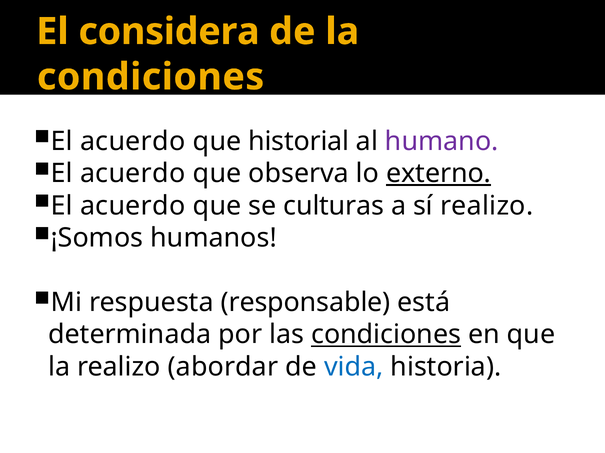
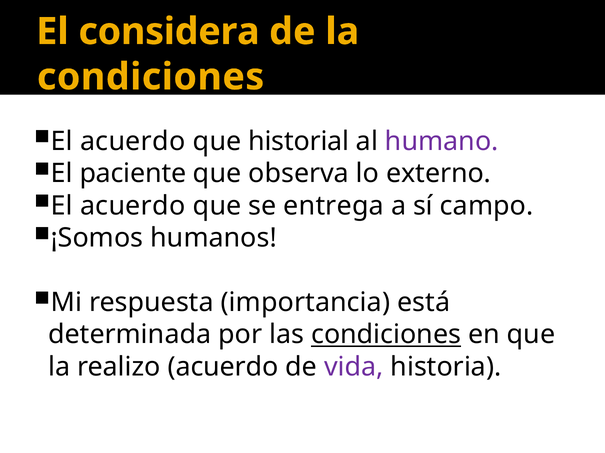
acuerdo at (133, 174): acuerdo -> paciente
externo underline: present -> none
culturas: culturas -> entrega
sí realizo: realizo -> campo
responsable: responsable -> importancia
realizo abordar: abordar -> acuerdo
vida colour: blue -> purple
